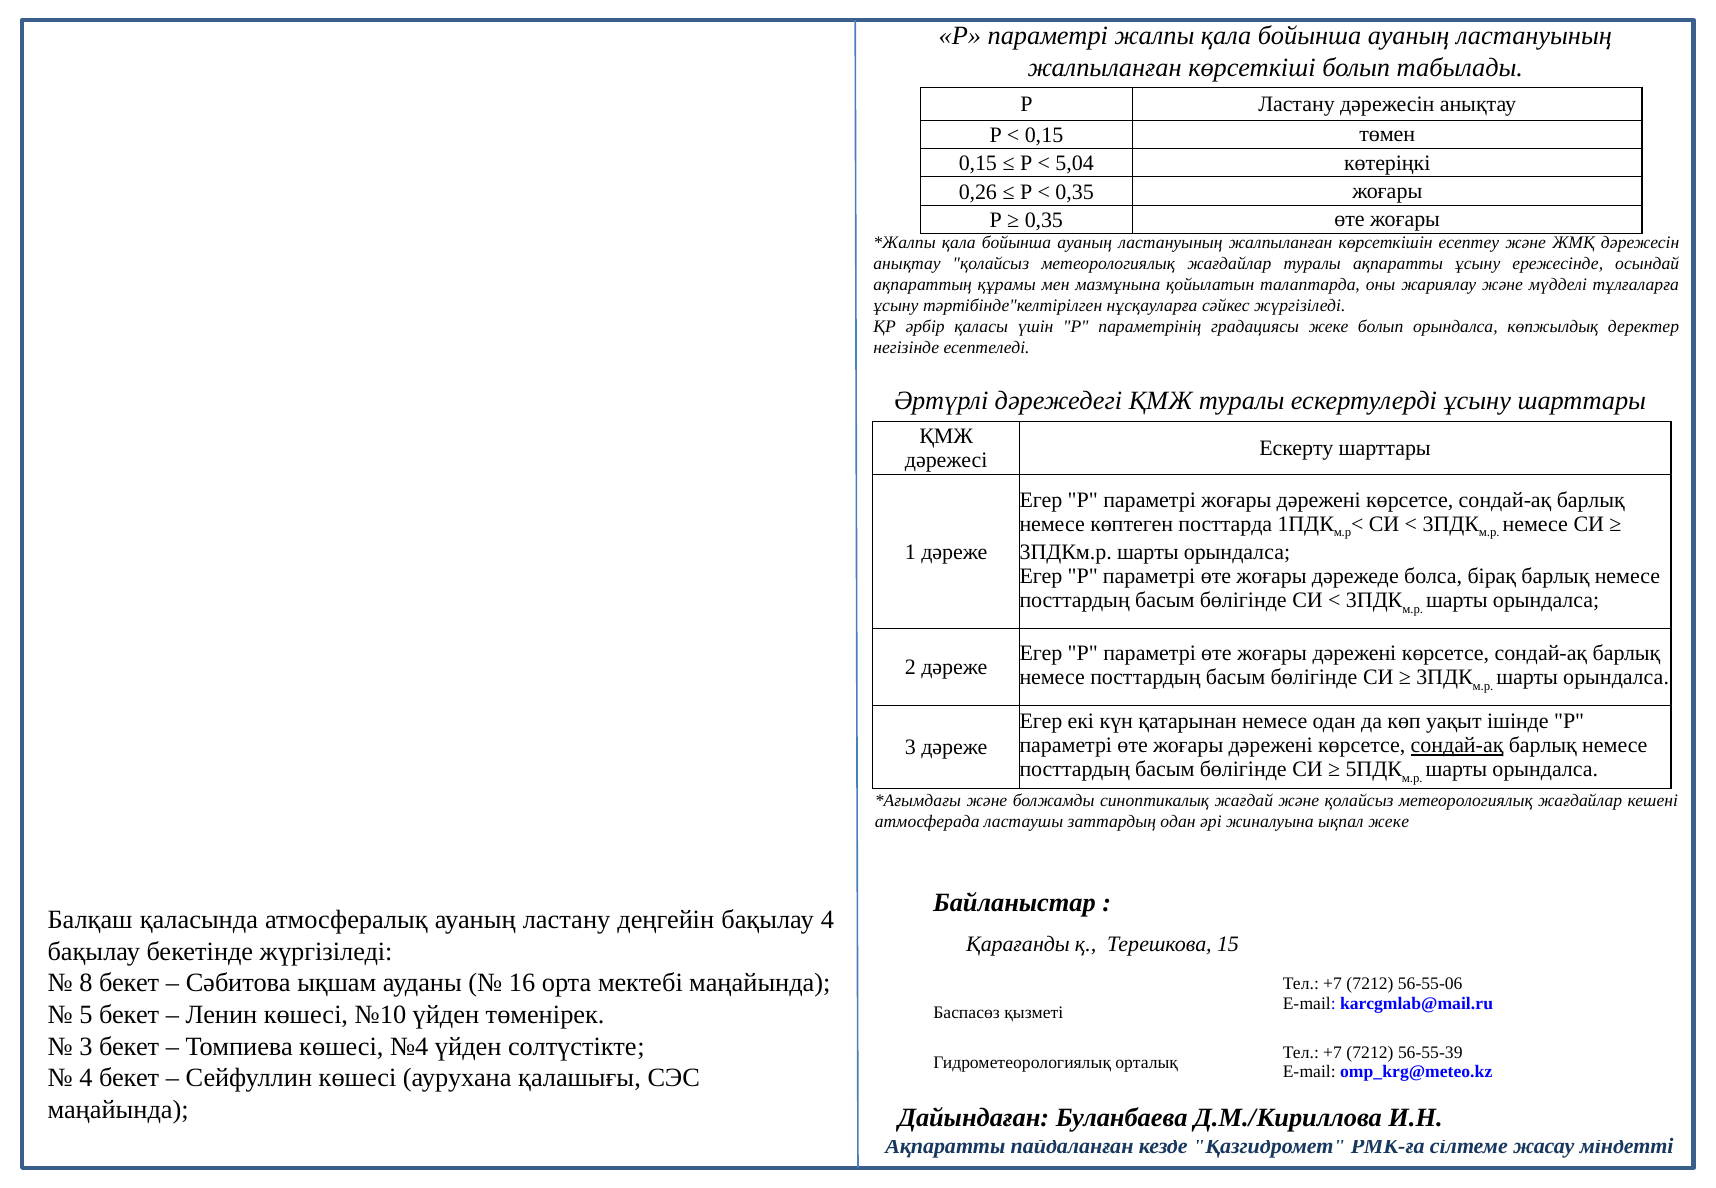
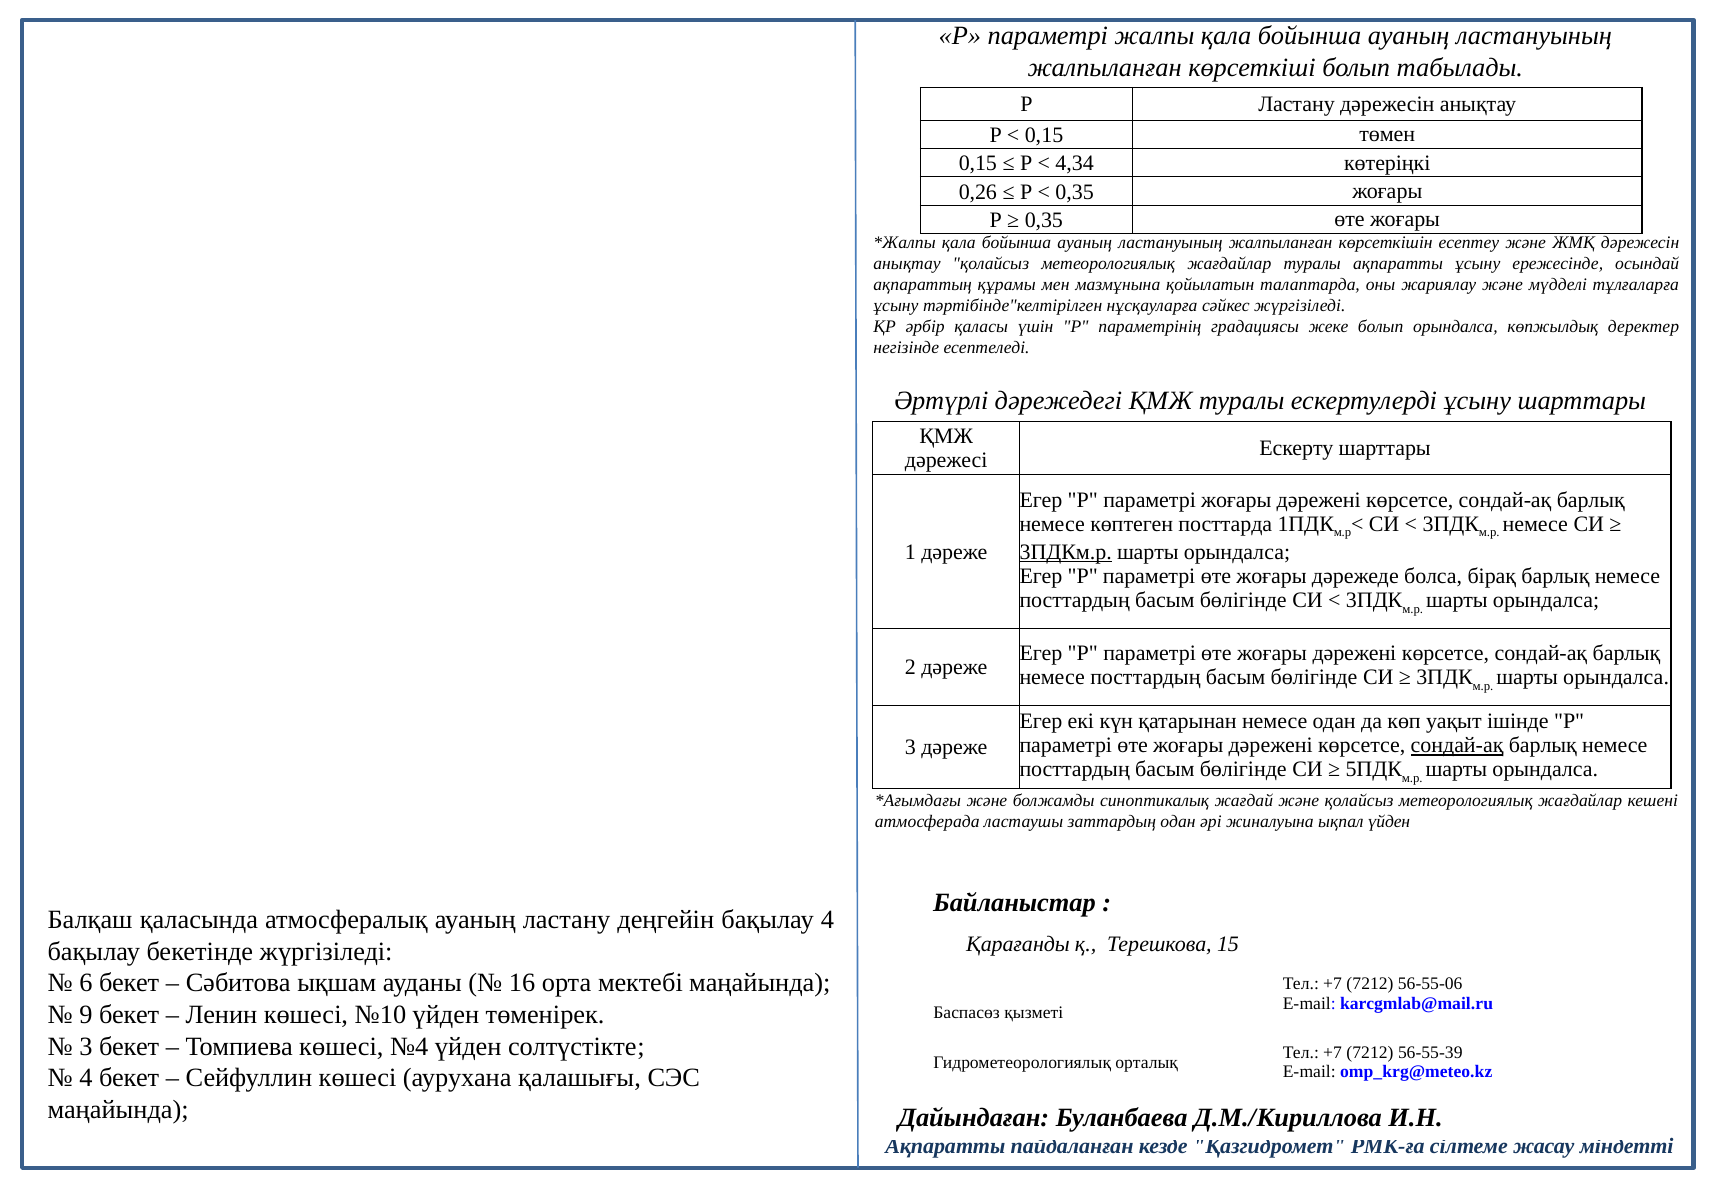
5,04: 5,04 -> 4,34
3ПДКм.р underline: none -> present
ықпал жеке: жеке -> үйден
8: 8 -> 6
5: 5 -> 9
